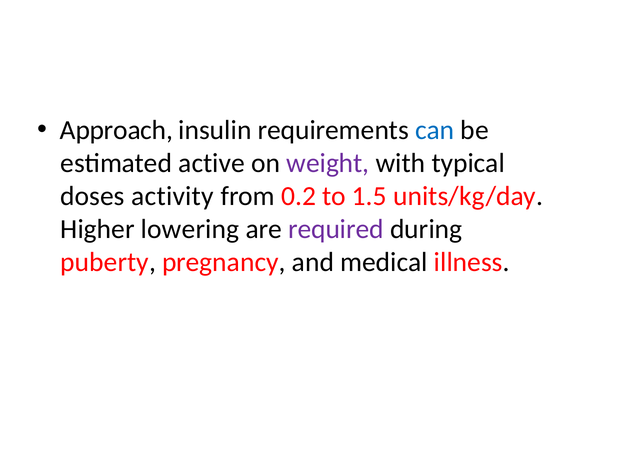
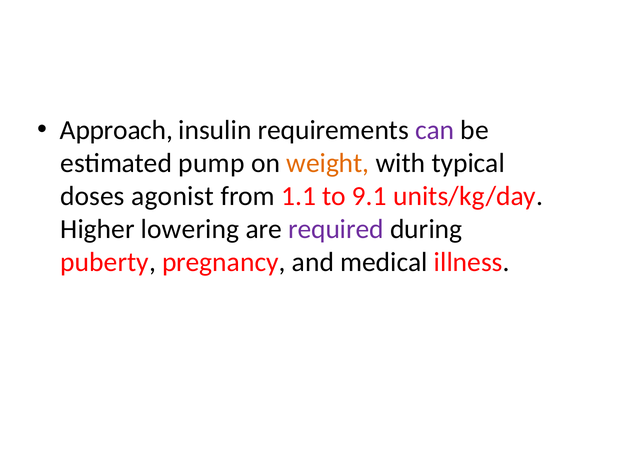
can colour: blue -> purple
active: active -> pump
weight colour: purple -> orange
activity: activity -> agonist
0.2: 0.2 -> 1.1
1.5: 1.5 -> 9.1
